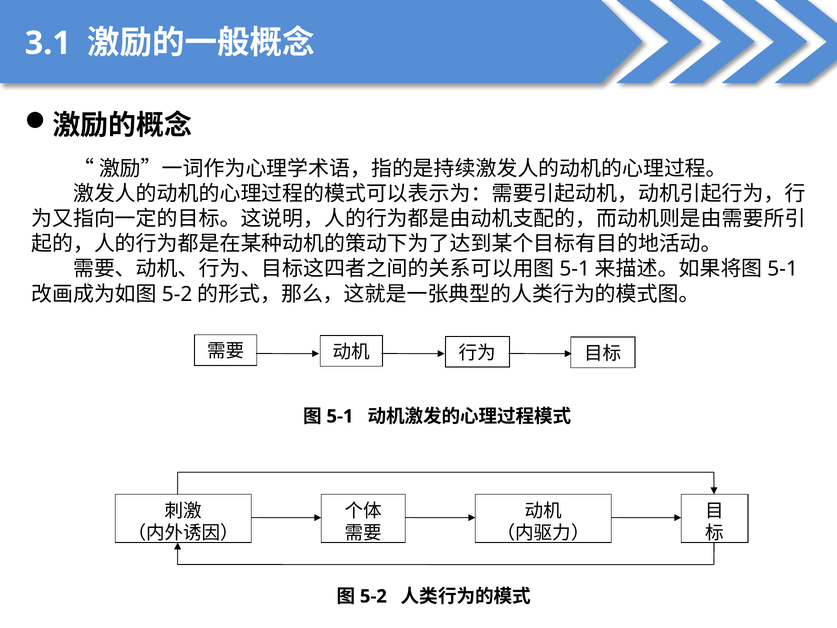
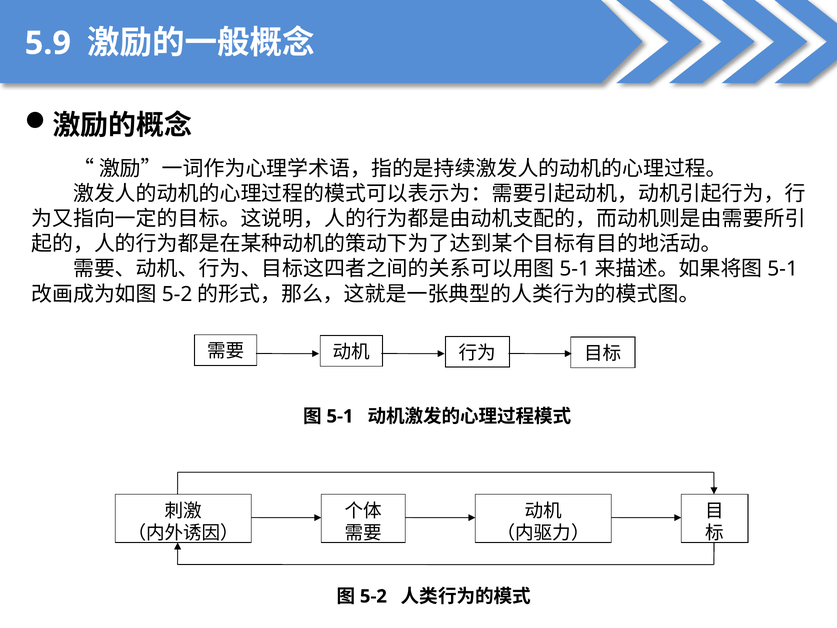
3.1: 3.1 -> 5.9
